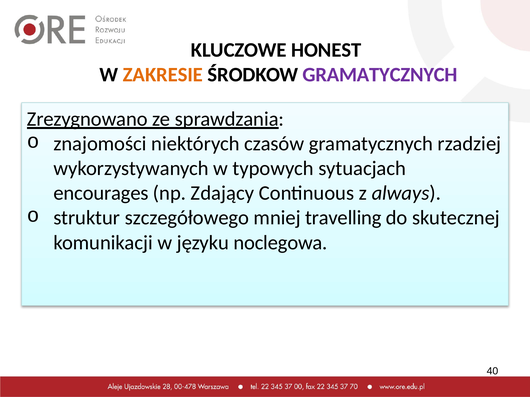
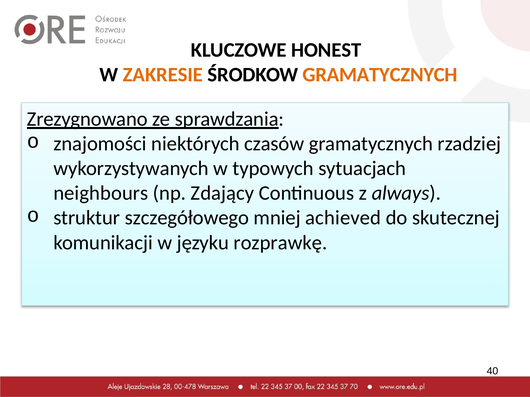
GRAMATYCZNYCH at (380, 75) colour: purple -> orange
encourages: encourages -> neighbours
travelling: travelling -> achieved
noclegowa: noclegowa -> rozprawkę
